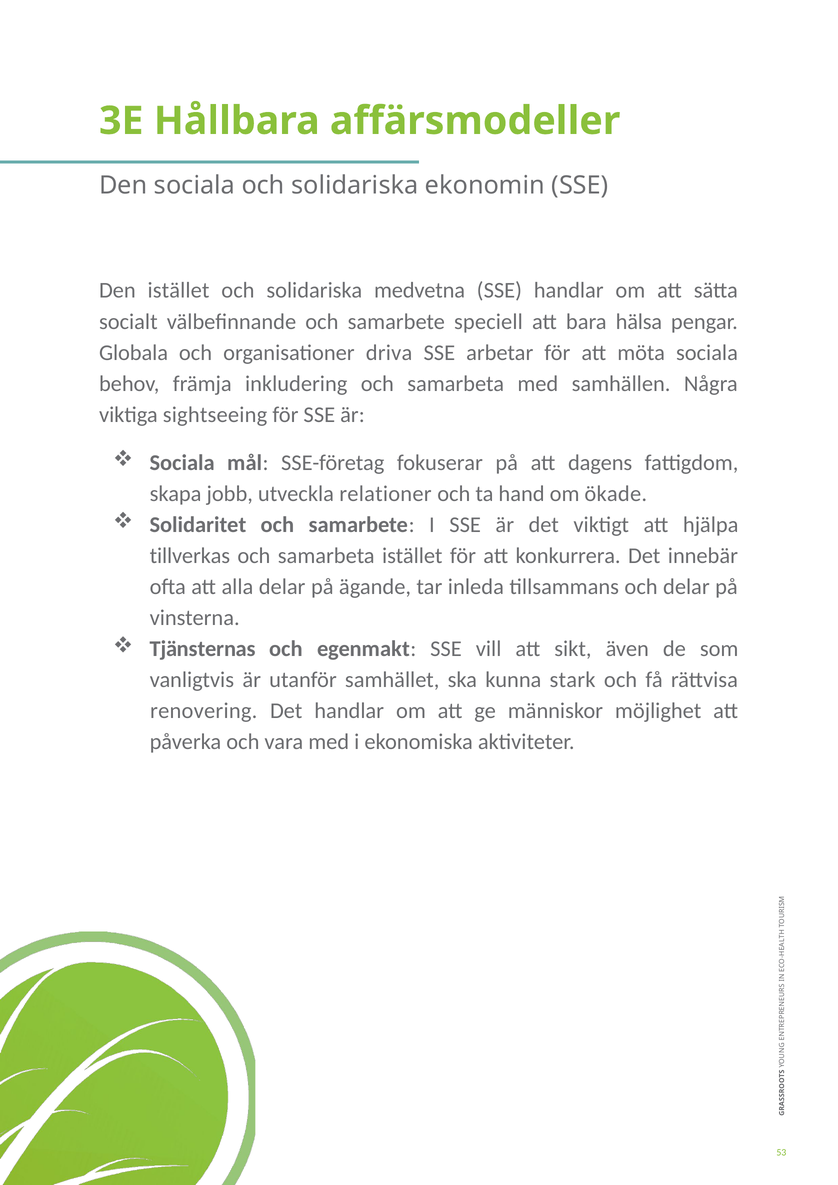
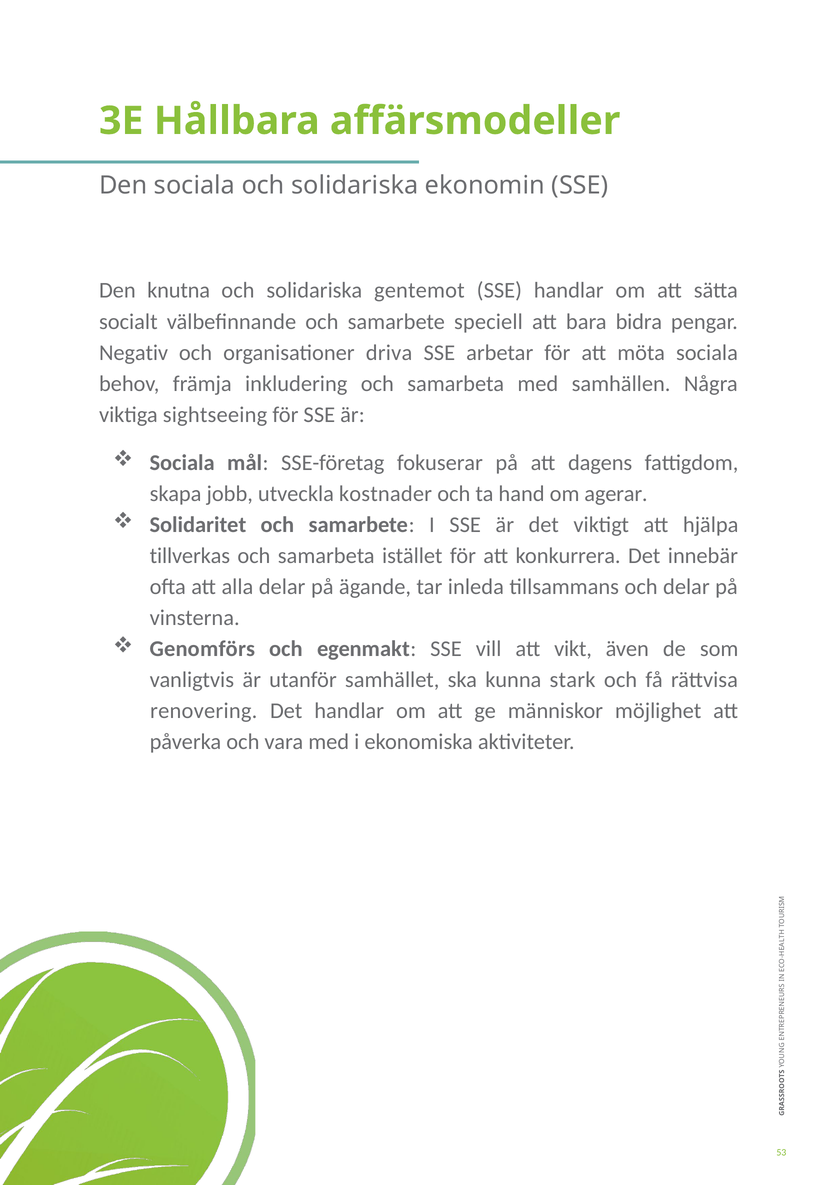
Den istället: istället -> knutna
medvetna: medvetna -> gentemot
hälsa: hälsa -> bidra
Globala: Globala -> Negativ
relationer: relationer -> kostnader
ökade: ökade -> agerar
Tjänsternas: Tjänsternas -> Genomförs
sikt: sikt -> vikt
